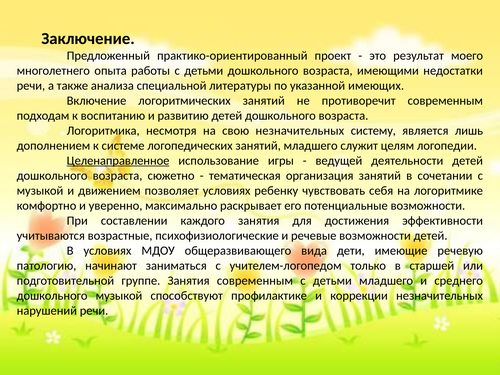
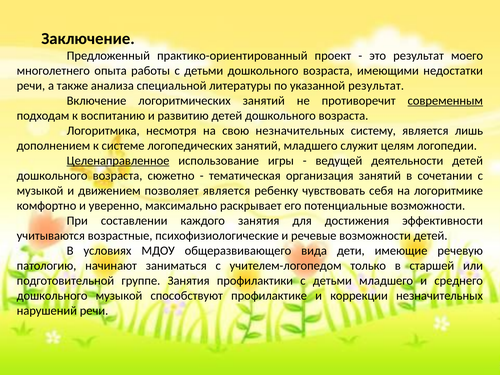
указанной имеющих: имеющих -> результат
современным at (445, 101) underline: none -> present
позволяет условиях: условиях -> является
Занятия современным: современным -> профилактики
